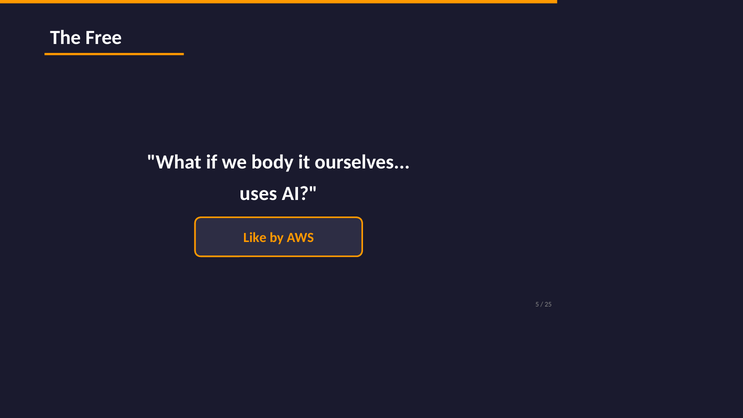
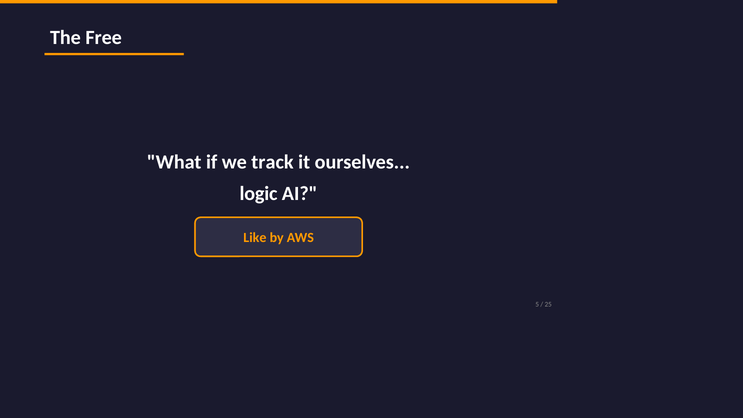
body: body -> track
uses: uses -> logic
